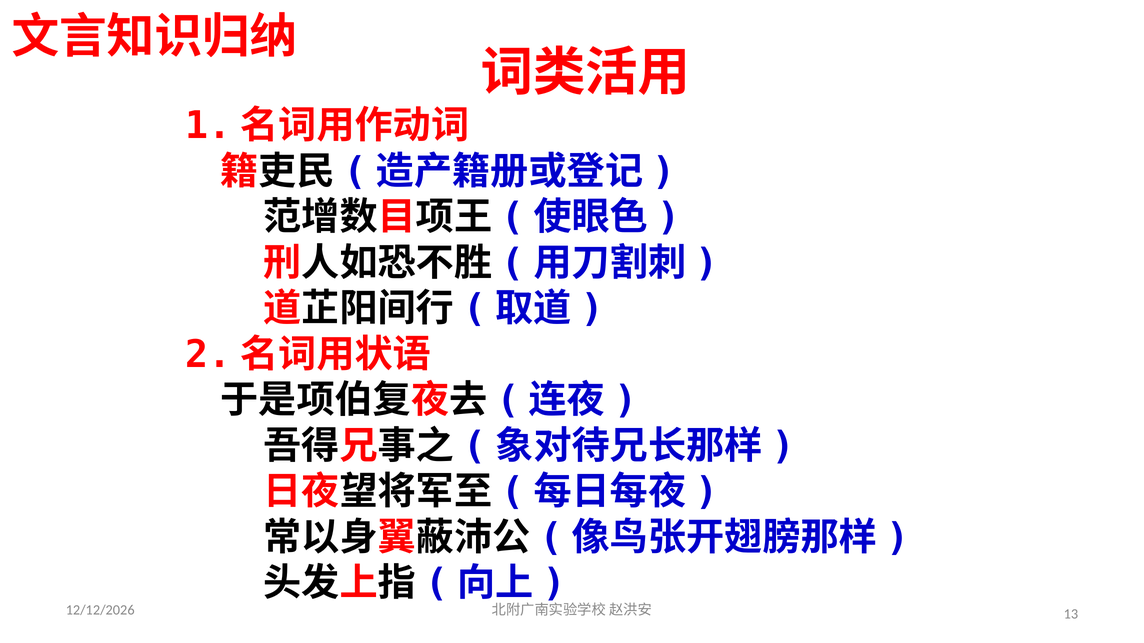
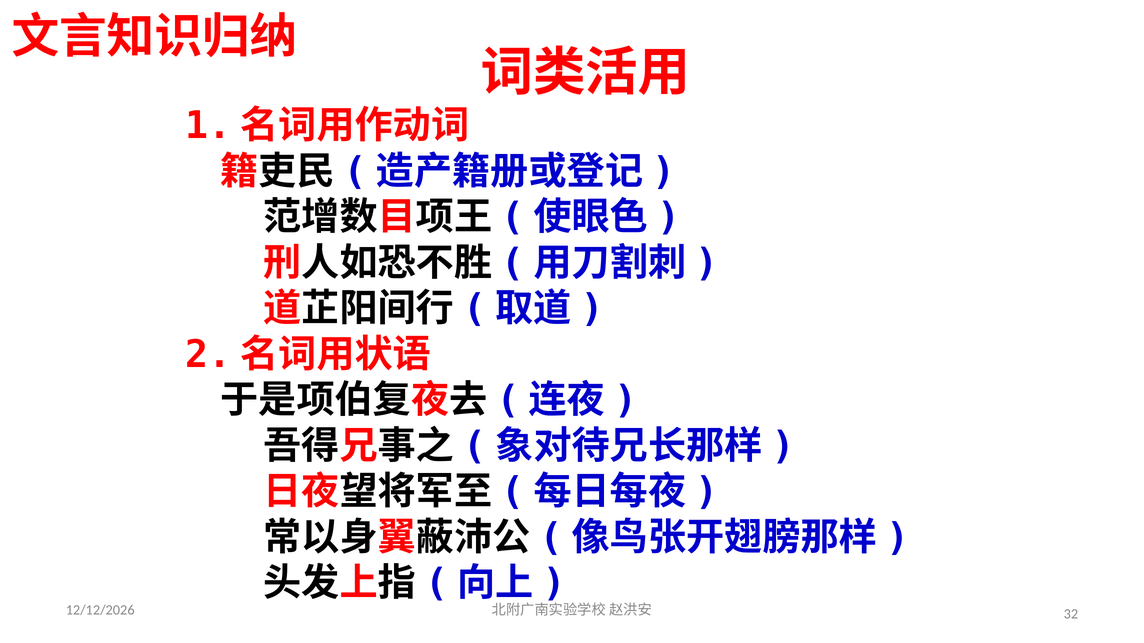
13: 13 -> 32
